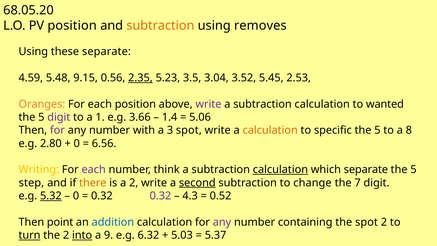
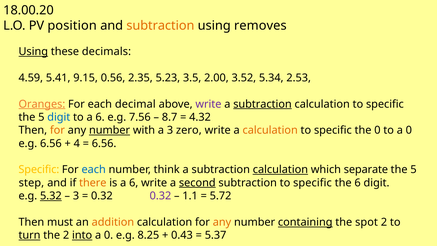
68.05.20: 68.05.20 -> 18.00.20
Using at (33, 52) underline: none -> present
these separate: separate -> decimals
5.48: 5.48 -> 5.41
2.35 underline: present -> none
3.04: 3.04 -> 2.00
5.45: 5.45 -> 5.34
Oranges underline: none -> present
each position: position -> decimal
subtraction at (262, 104) underline: none -> present
wanted at (385, 104): wanted -> specific
digit at (59, 117) colour: purple -> blue
to a 1: 1 -> 6
3.66: 3.66 -> 7.56
1.4: 1.4 -> 8.7
5.06: 5.06 -> 4.32
for at (57, 130) colour: purple -> orange
number at (110, 130) underline: none -> present
3 spot: spot -> zero
5 at (377, 130): 5 -> 0
to a 8: 8 -> 0
e.g 2.80: 2.80 -> 6.56
0 at (77, 143): 0 -> 4
Writing at (39, 170): Writing -> Specific
each at (94, 170) colour: purple -> blue
is a 2: 2 -> 6
subtraction to change: change -> specific
the 7: 7 -> 6
0 at (76, 196): 0 -> 3
4.3: 4.3 -> 1.1
0.52: 0.52 -> 5.72
point: point -> must
addition colour: blue -> orange
any at (222, 222) colour: purple -> orange
containing underline: none -> present
9 at (109, 235): 9 -> 0
6.32: 6.32 -> 8.25
5.03: 5.03 -> 0.43
